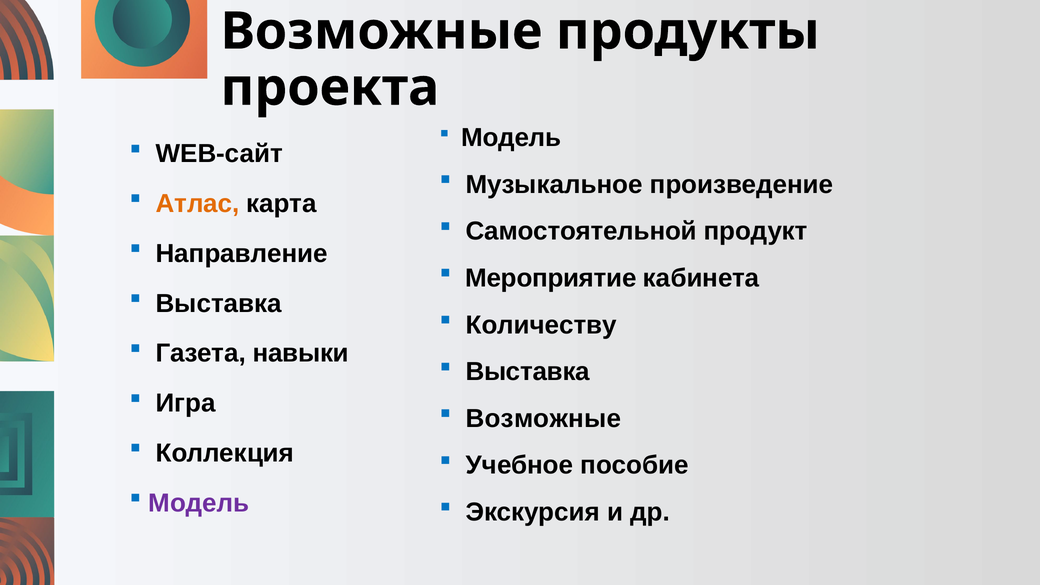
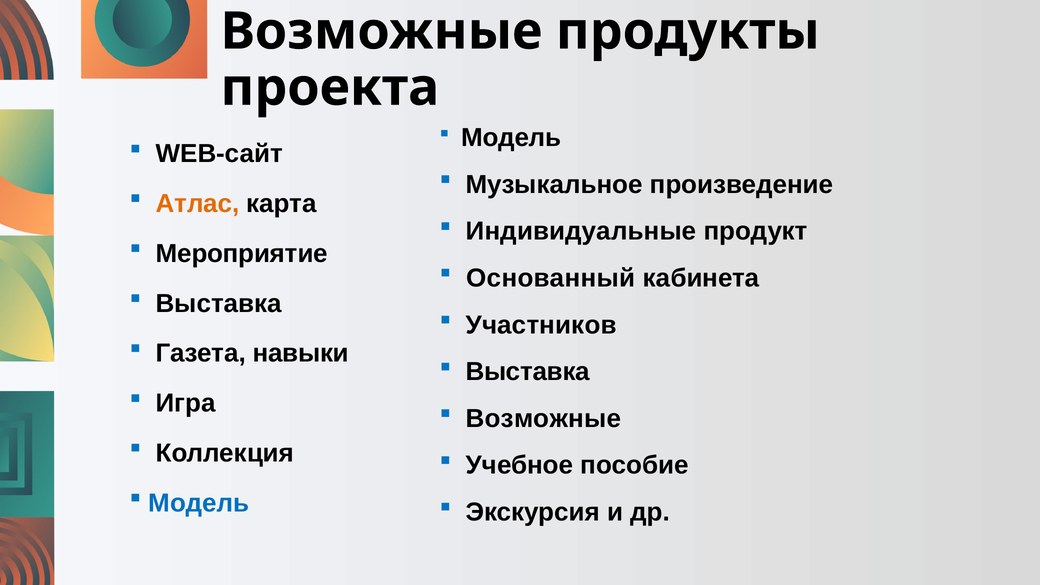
Самостоятельной: Самостоятельной -> Индивидуальные
Направление: Направление -> Мероприятие
Мероприятие: Мероприятие -> Основанный
Количеству: Количеству -> Участников
Модель at (199, 503) colour: purple -> blue
